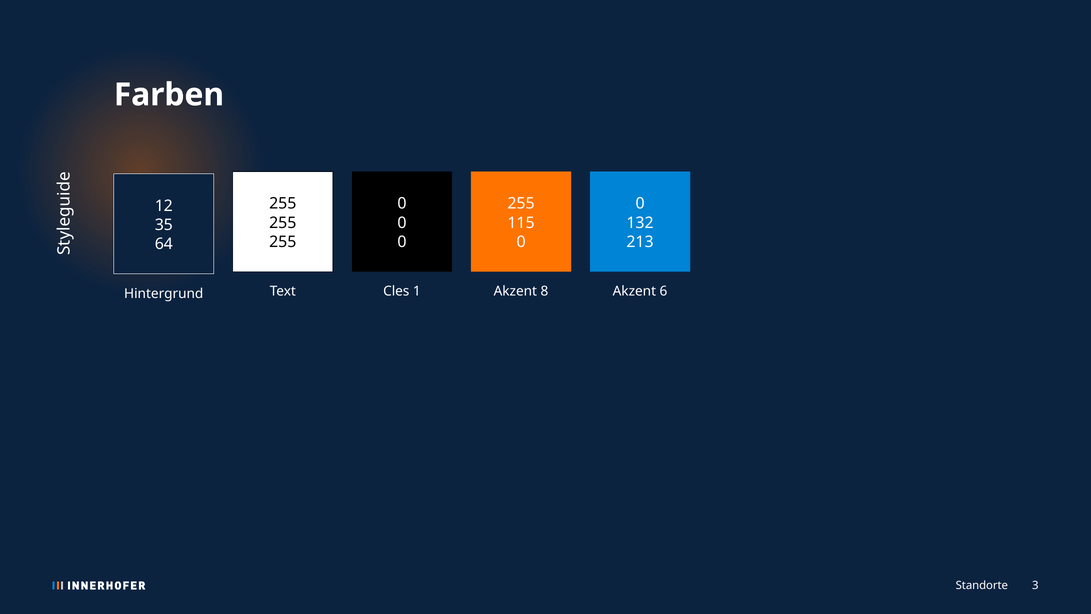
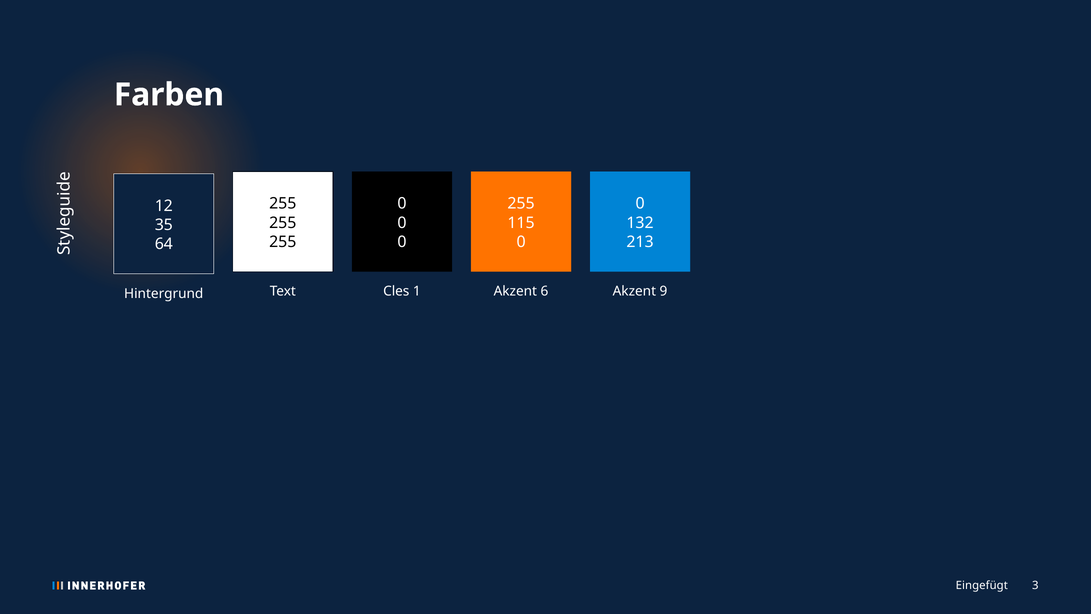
8: 8 -> 6
6: 6 -> 9
Standorte: Standorte -> Eingefügt
